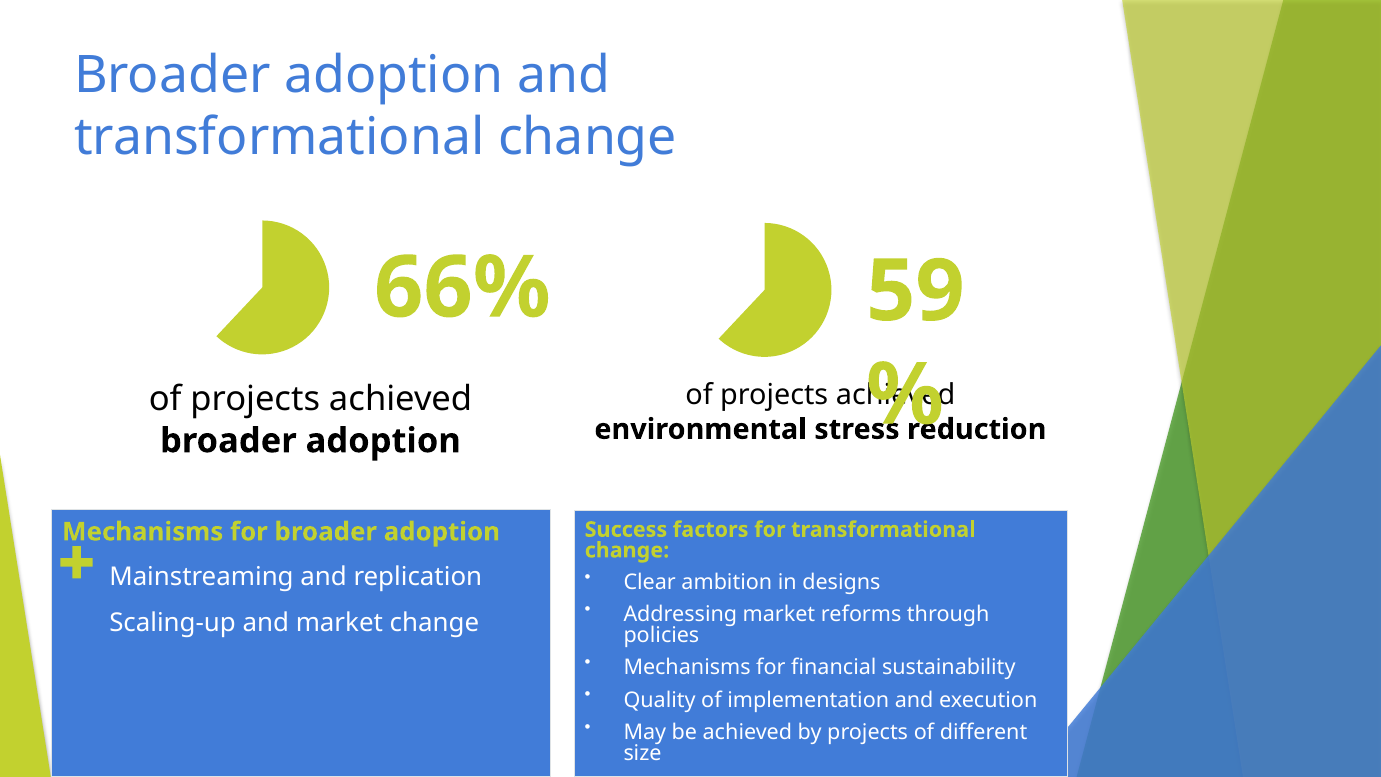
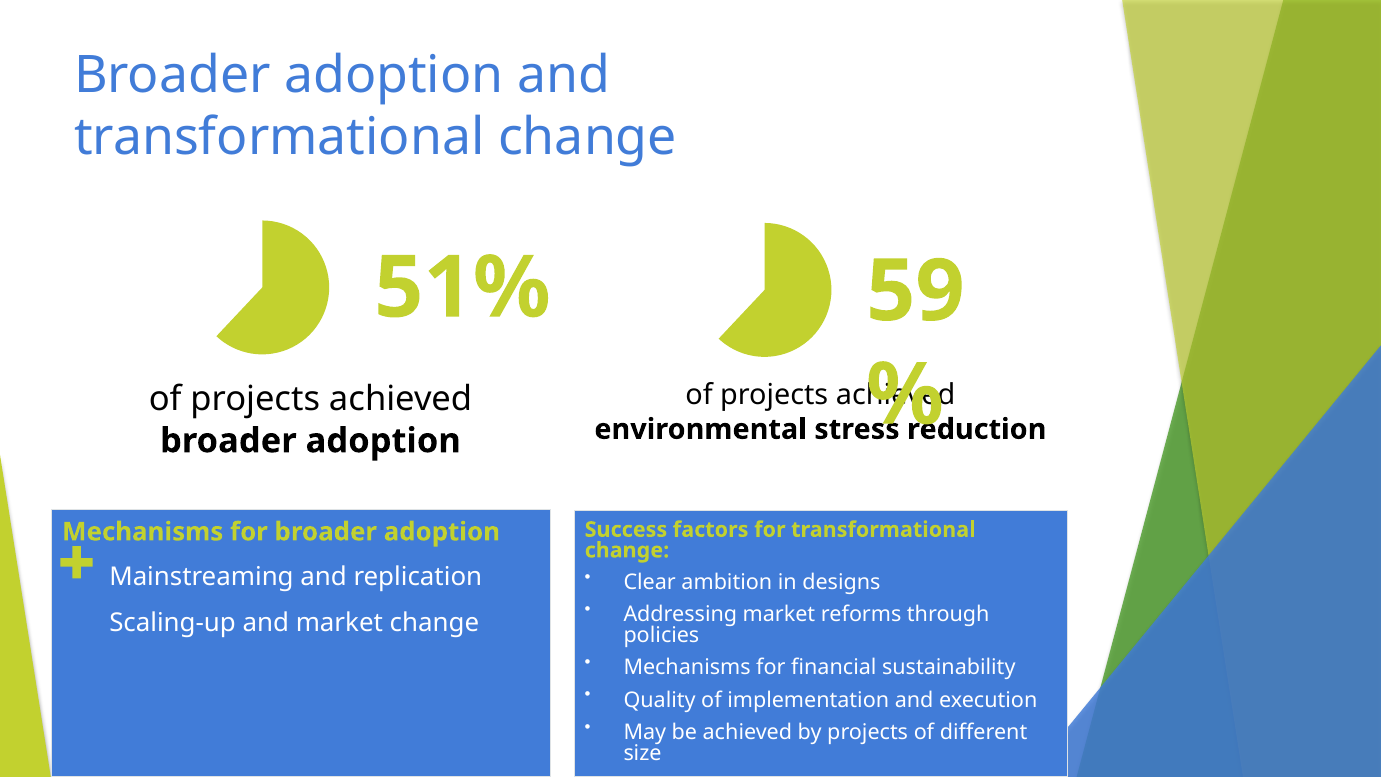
66%: 66% -> 51%
